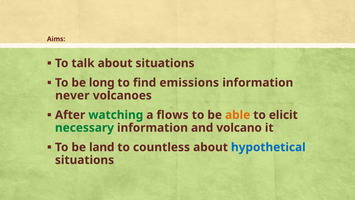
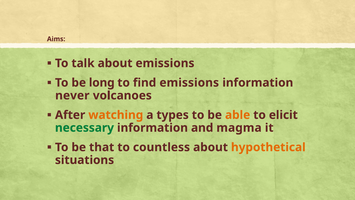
about situations: situations -> emissions
watching colour: green -> orange
flows: flows -> types
volcano: volcano -> magma
land: land -> that
hypothetical colour: blue -> orange
